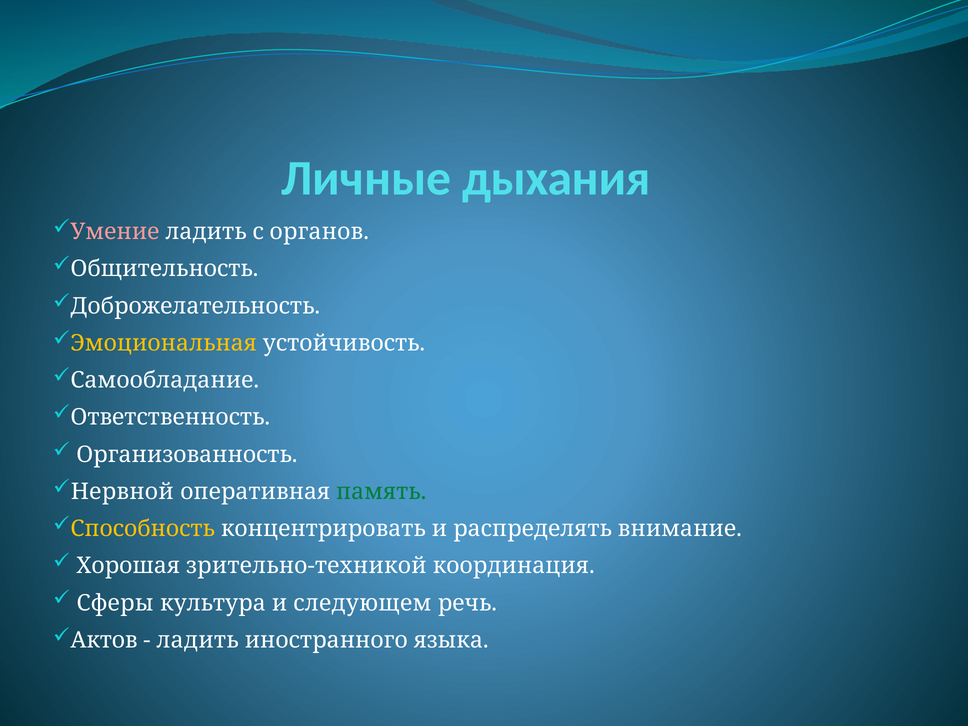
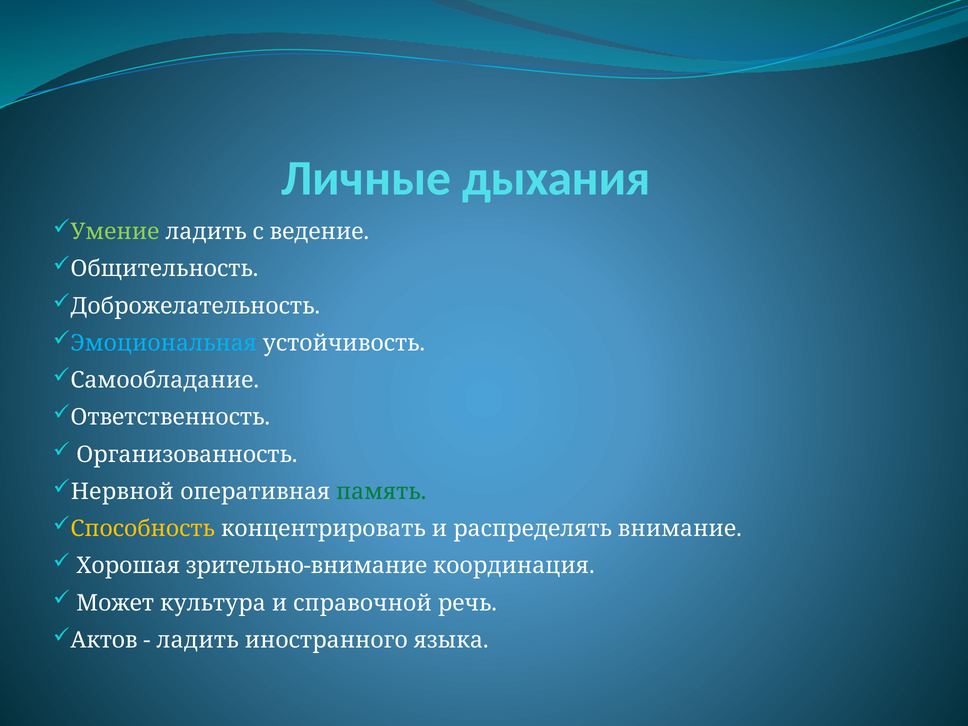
Умение colour: pink -> light green
органов: органов -> ведение
Эмоциональная colour: yellow -> light blue
зрительно-техникой: зрительно-техникой -> зрительно-внимание
Сферы: Сферы -> Может
следующем: следующем -> справочной
